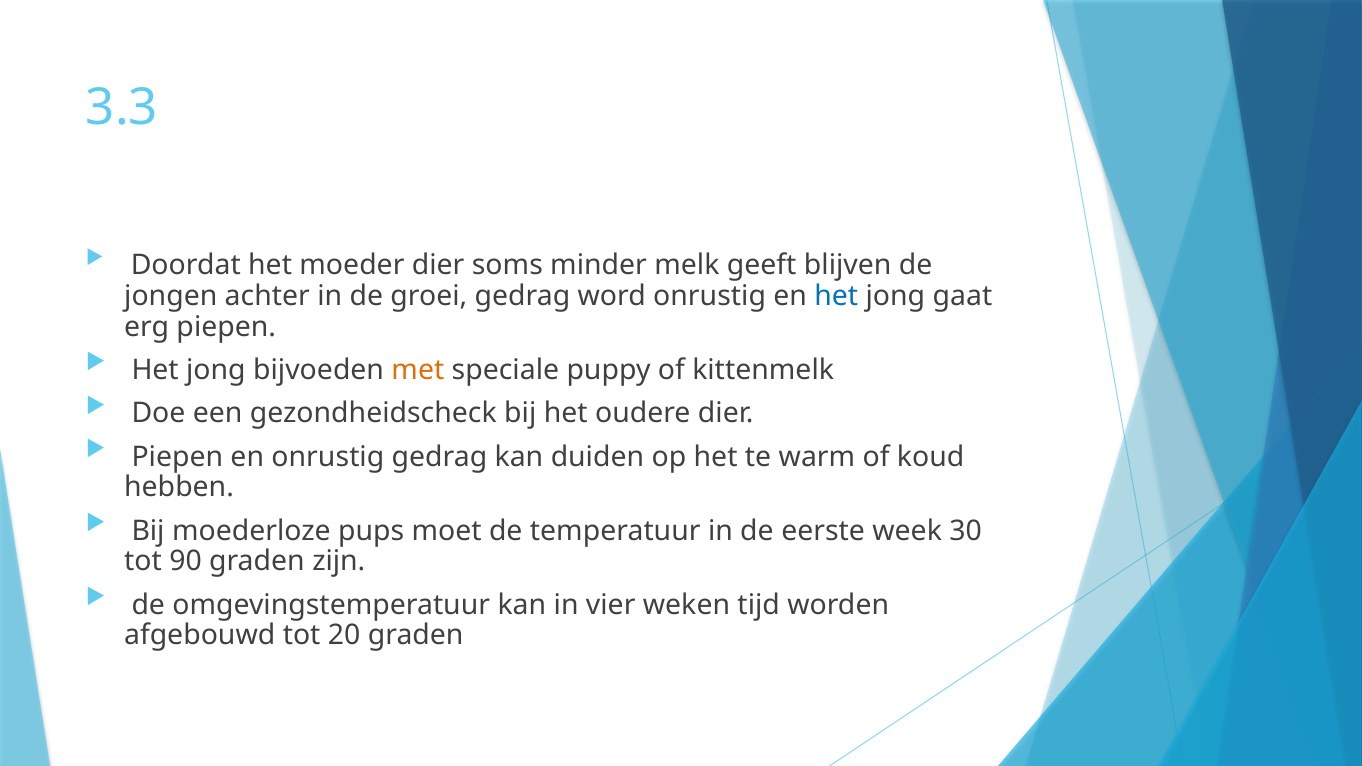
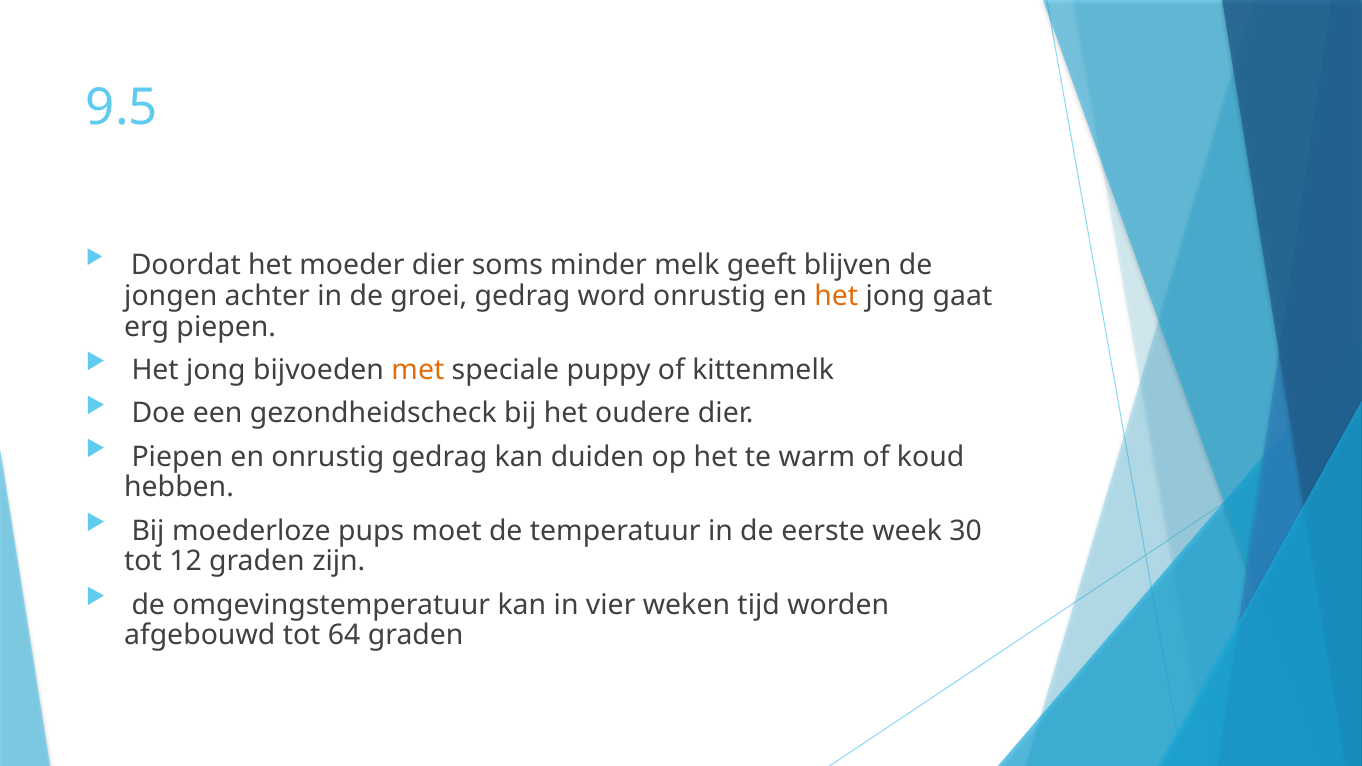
3.3: 3.3 -> 9.5
het at (836, 296) colour: blue -> orange
90: 90 -> 12
20: 20 -> 64
